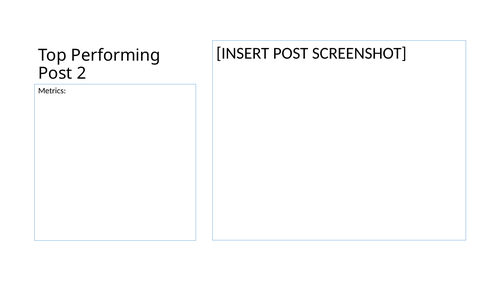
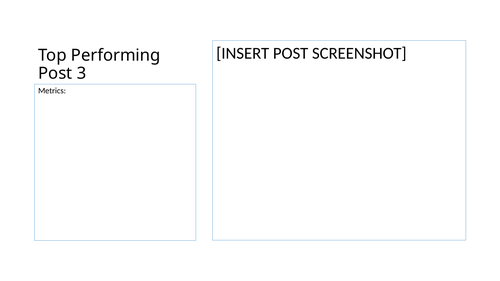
2: 2 -> 3
